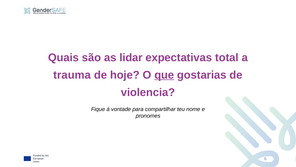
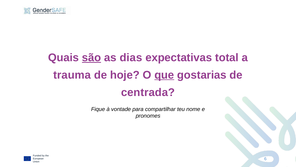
são underline: none -> present
lidar: lidar -> dias
violencia: violencia -> centrada
